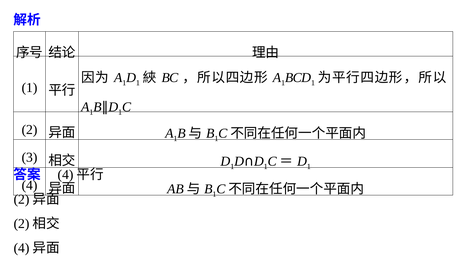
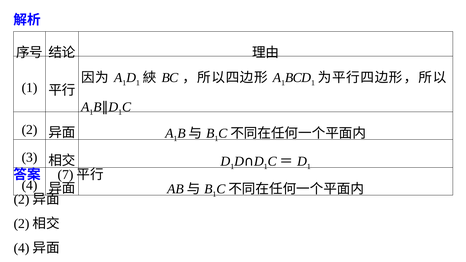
4 at (65, 175): 4 -> 7
